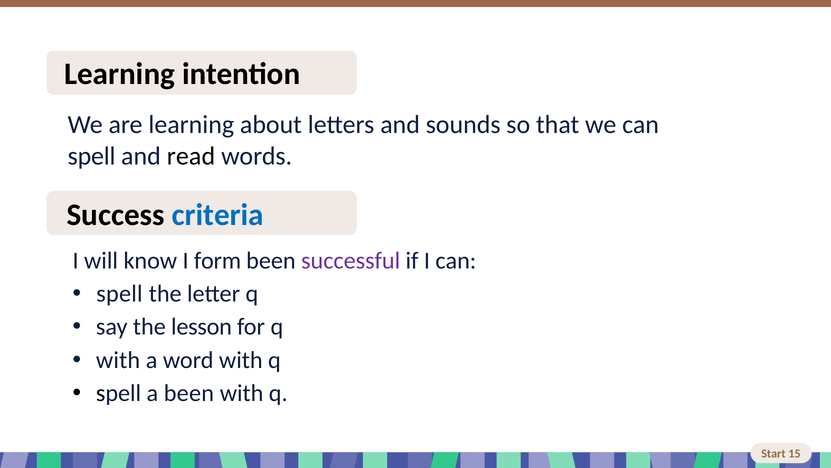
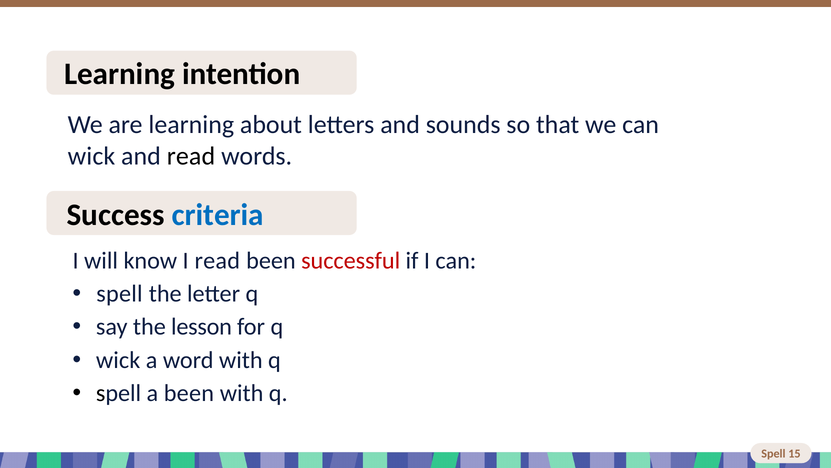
spell at (92, 156): spell -> wick
I form: form -> read
successful colour: purple -> red
with at (118, 360): with -> wick
Start at (773, 453): Start -> Spell
